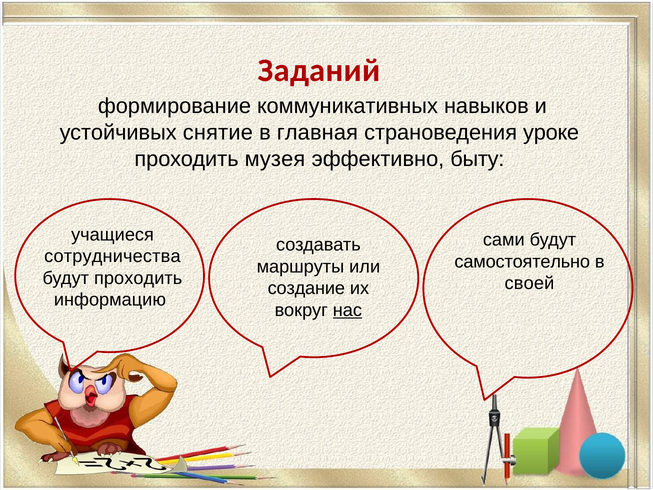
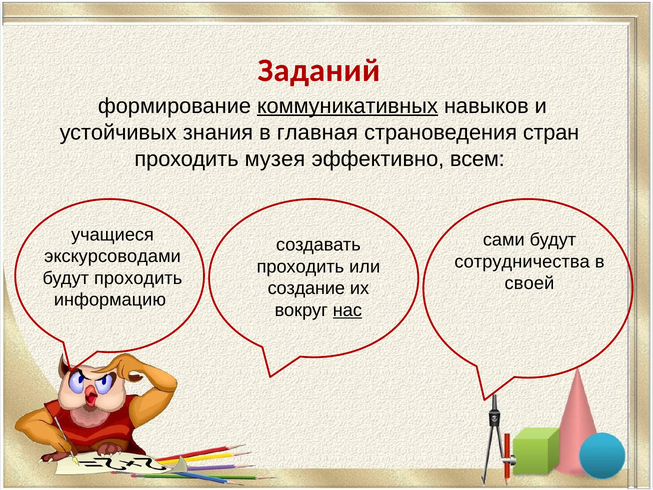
коммуникативных underline: none -> present
снятие: снятие -> знания
уроке: уроке -> стран
быту: быту -> всем
сотрудничества: сотрудничества -> экскурсоводами
самостоятельно: самостоятельно -> сотрудничества
маршруты at (300, 267): маршруты -> проходить
